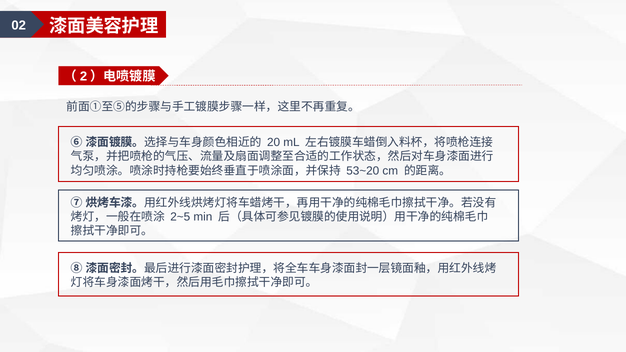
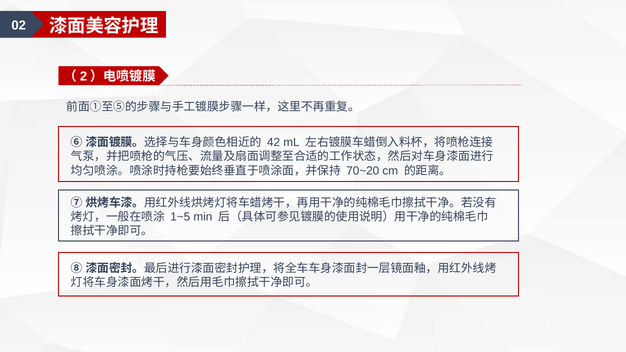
20: 20 -> 42
53~20: 53~20 -> 70~20
2~5: 2~5 -> 1~5
